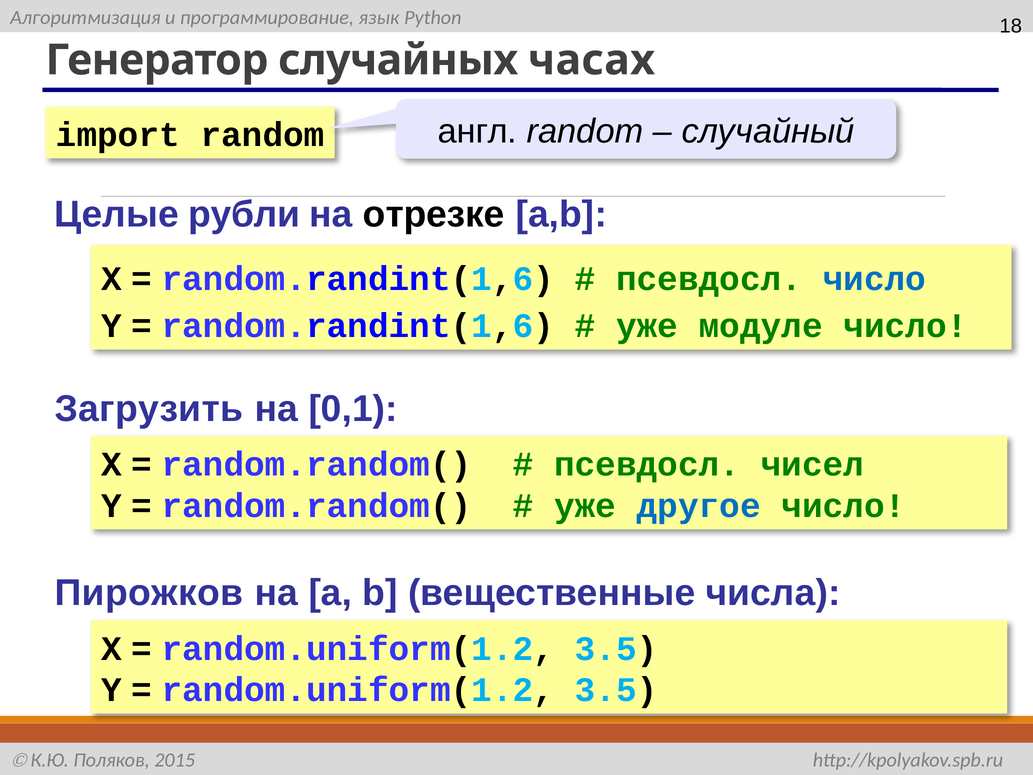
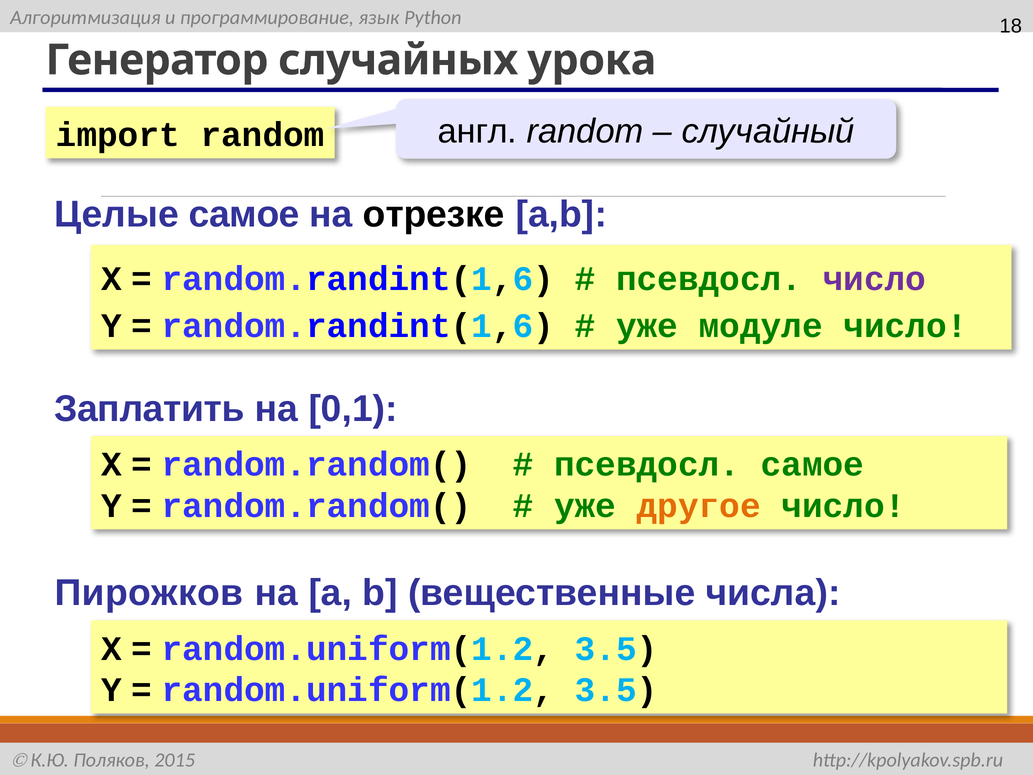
часах: часах -> урока
Целые рубли: рубли -> самое
число at (874, 279) colour: blue -> purple
Загрузить: Загрузить -> Заплатить
псевдосл чисел: чисел -> самое
другое colour: blue -> orange
